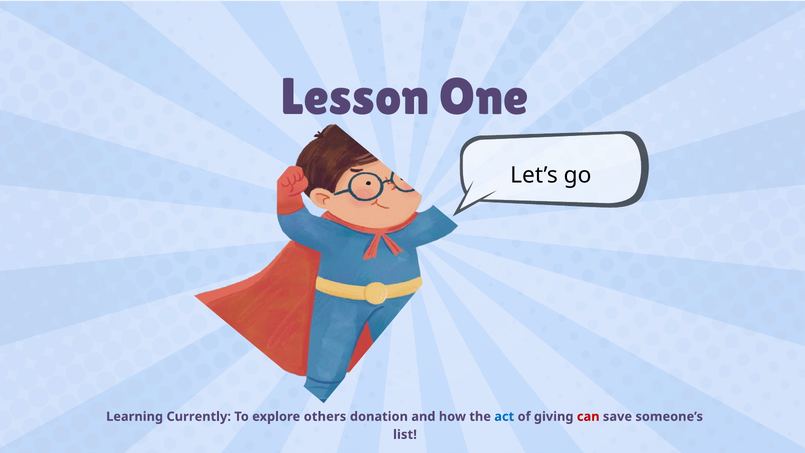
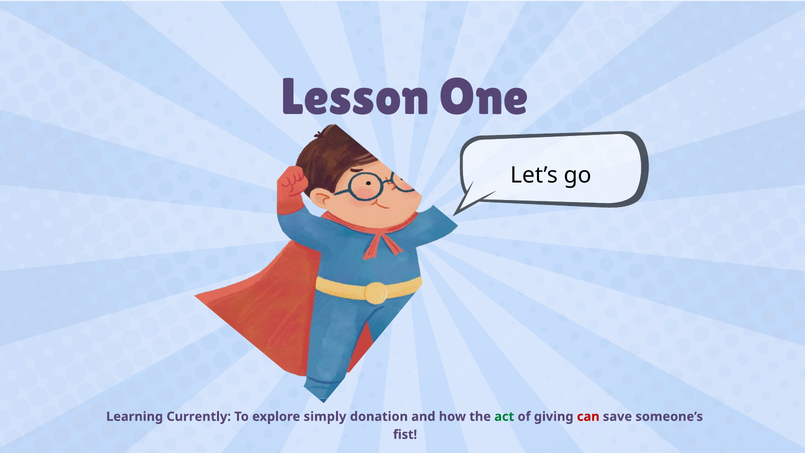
others: others -> simply
act colour: blue -> green
list: list -> fist
